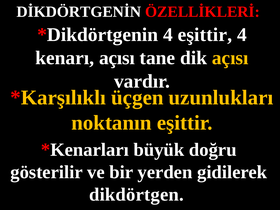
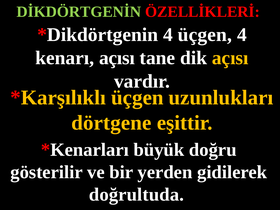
DİKDÖRTGENİN colour: white -> light green
4 eşittir: eşittir -> üçgen
noktanın: noktanın -> dörtgene
dikdörtgen: dikdörtgen -> doğrultuda
